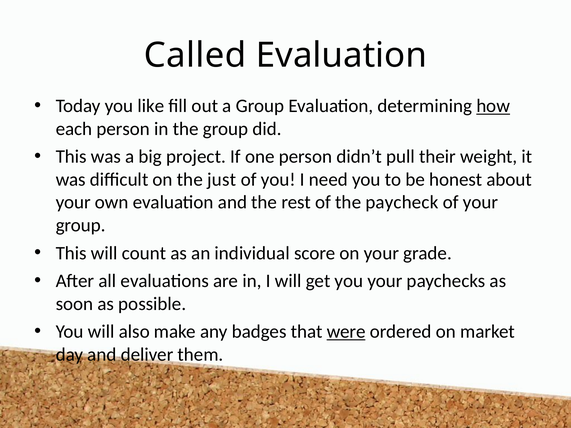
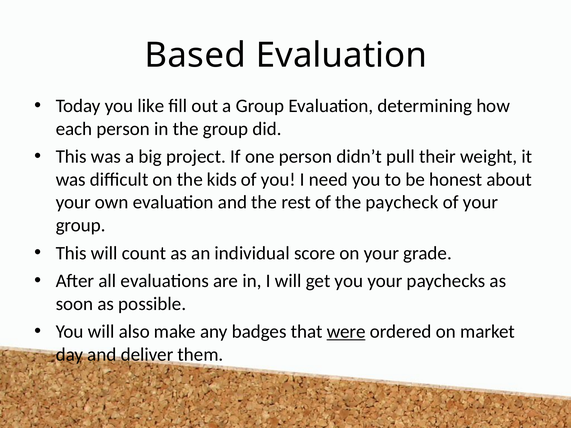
Called: Called -> Based
how underline: present -> none
just: just -> kids
